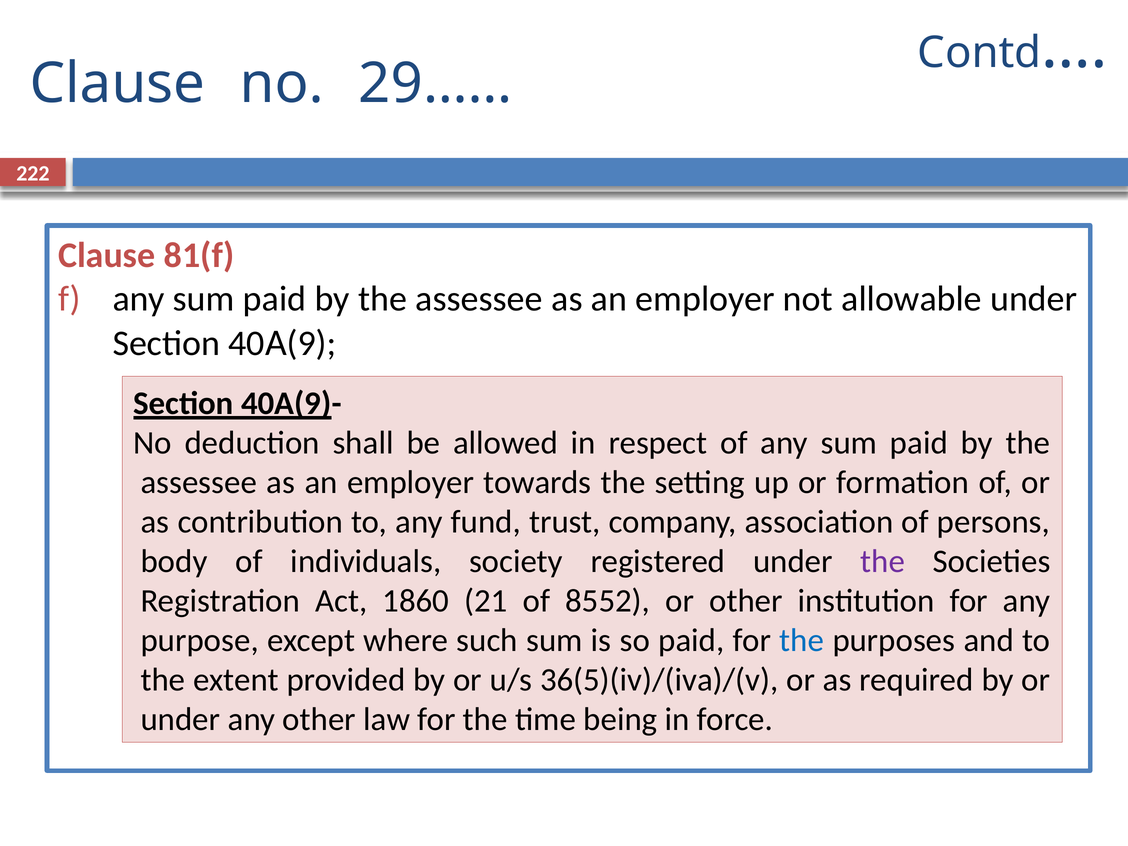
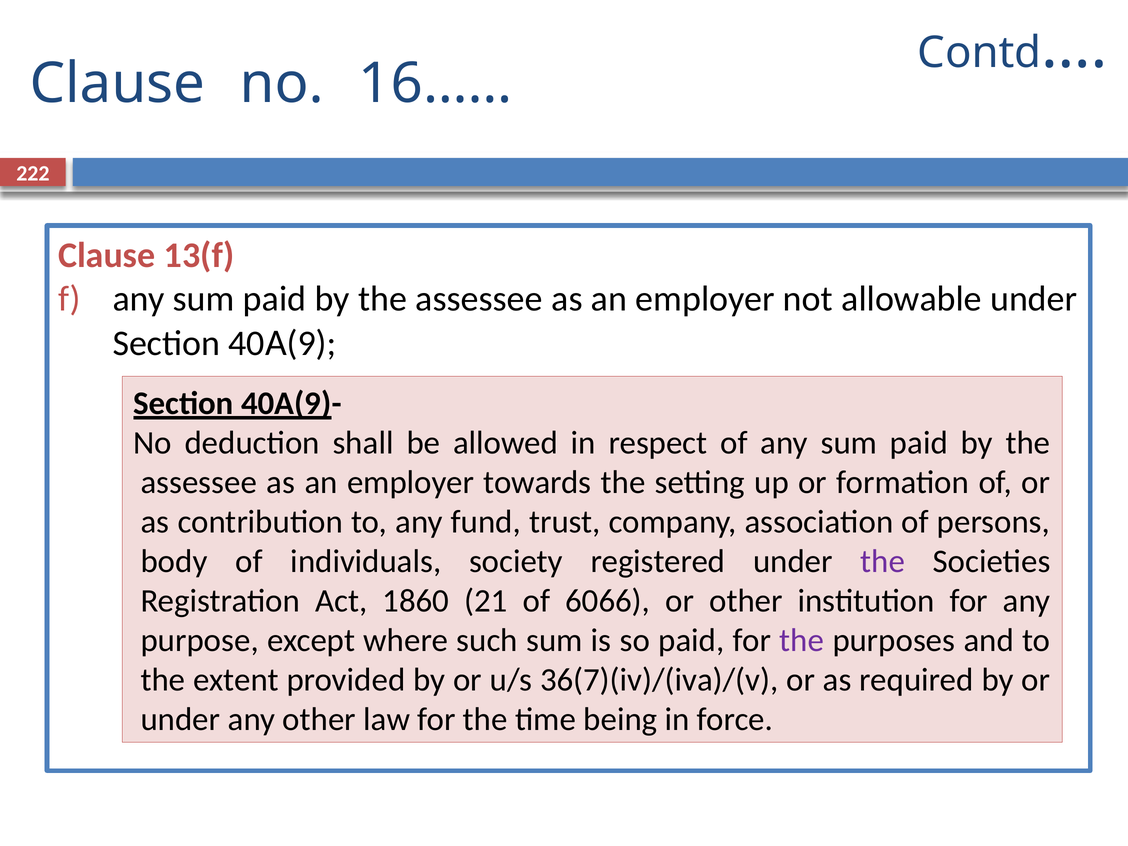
29……: 29…… -> 16……
81(f: 81(f -> 13(f
8552: 8552 -> 6066
the at (802, 640) colour: blue -> purple
36(5)(iv)/(iva)/(v: 36(5)(iv)/(iva)/(v -> 36(7)(iv)/(iva)/(v
